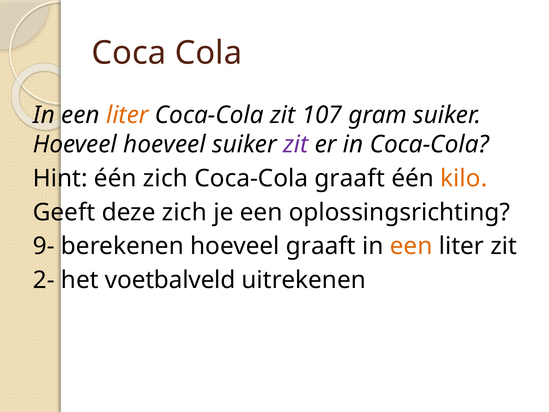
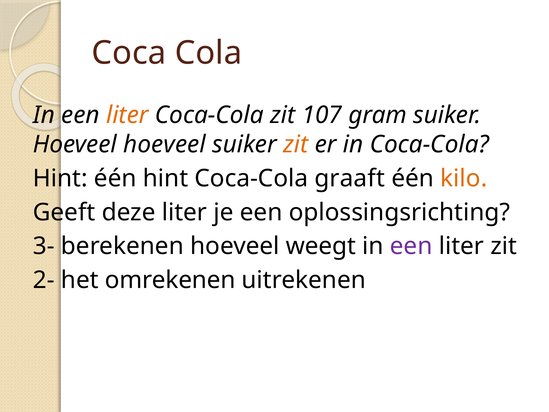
zit at (296, 144) colour: purple -> orange
één zich: zich -> hint
deze zich: zich -> liter
9-: 9- -> 3-
hoeveel graaft: graaft -> weegt
een at (411, 246) colour: orange -> purple
voetbalveld: voetbalveld -> omrekenen
